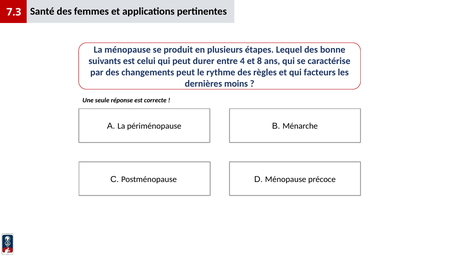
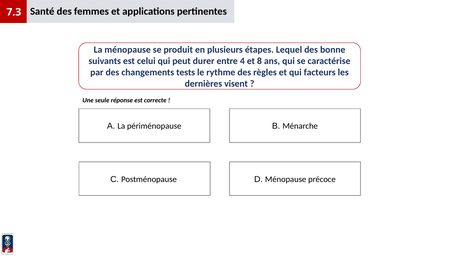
changements peut: peut -> tests
moins: moins -> visent
